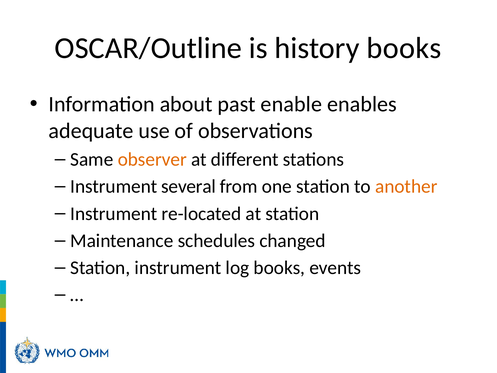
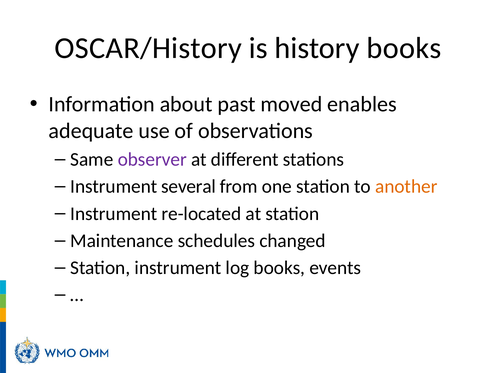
OSCAR/Outline: OSCAR/Outline -> OSCAR/History
enable: enable -> moved
observer colour: orange -> purple
